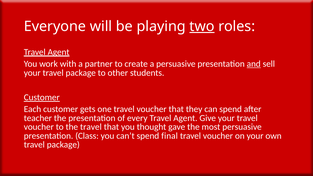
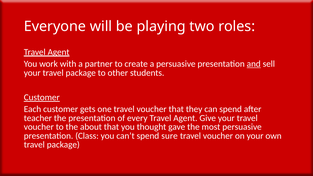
two underline: present -> none
the travel: travel -> about
final: final -> sure
